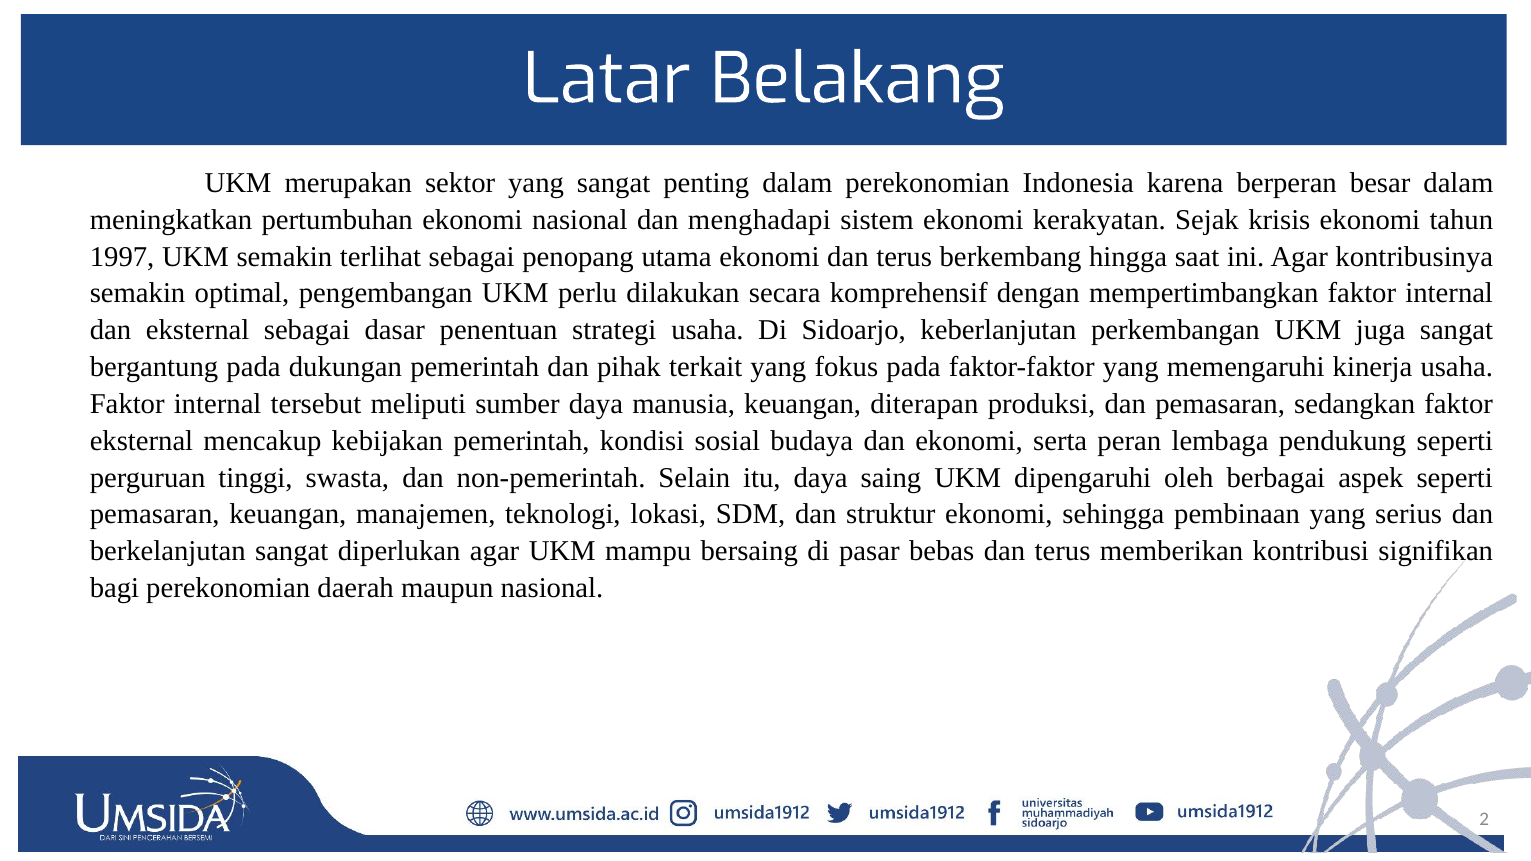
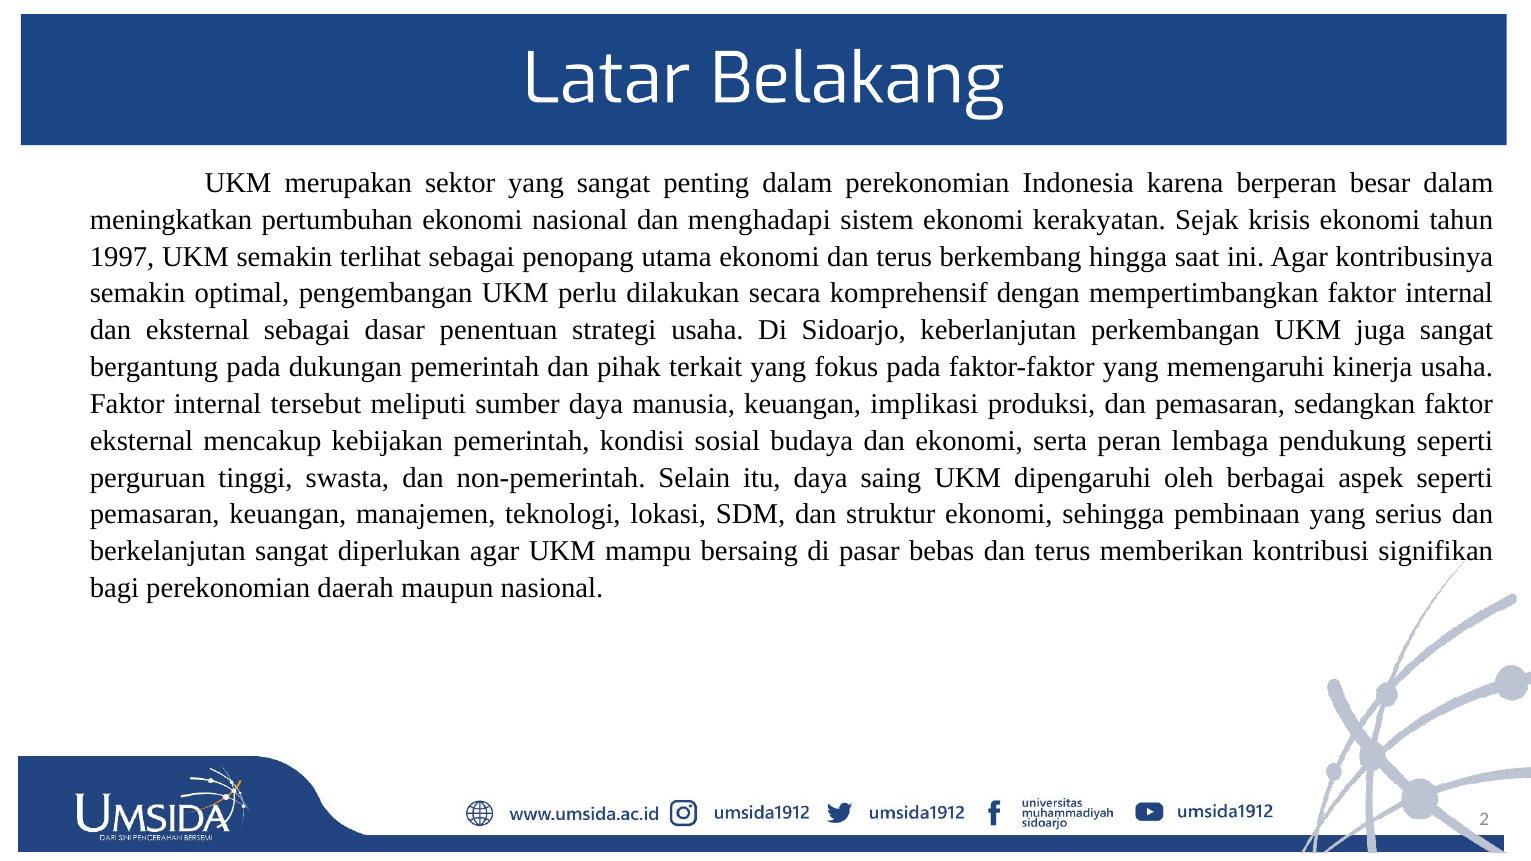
diterapan: diterapan -> implikasi
